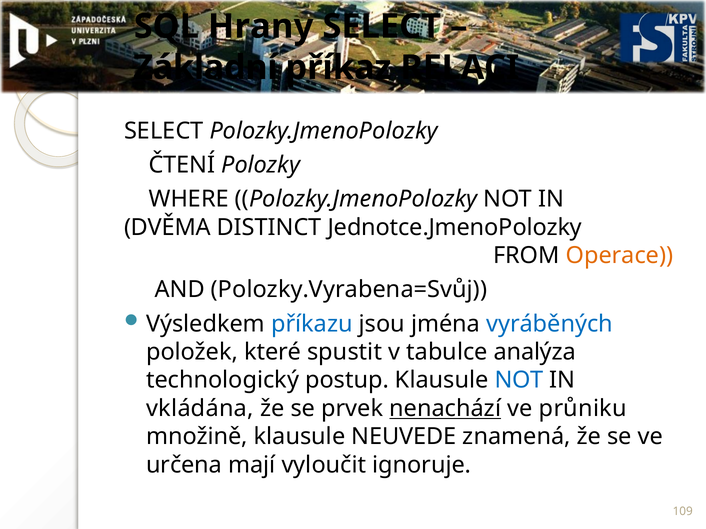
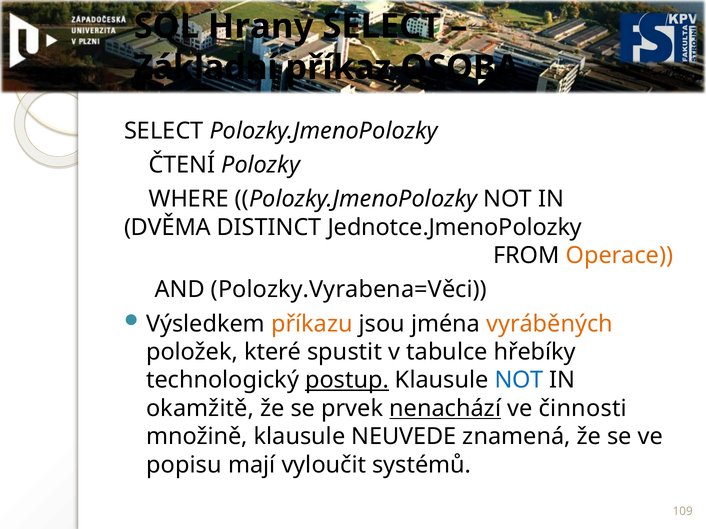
RELACI: RELACI -> OSOBA
Polozky.Vyrabena=Svůj: Polozky.Vyrabena=Svůj -> Polozky.Vyrabena=Věci
příkazu colour: blue -> orange
vyráběných colour: blue -> orange
analýza: analýza -> hřebíky
postup underline: none -> present
vkládána: vkládána -> okamžitě
průniku: průniku -> činnosti
určena: určena -> popisu
ignoruje: ignoruje -> systémů
